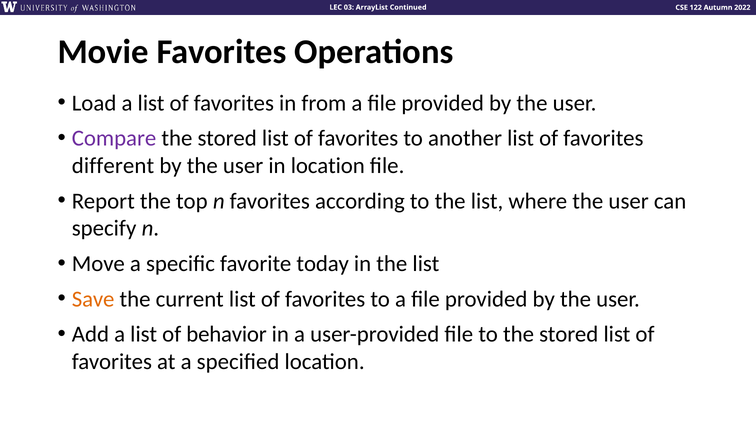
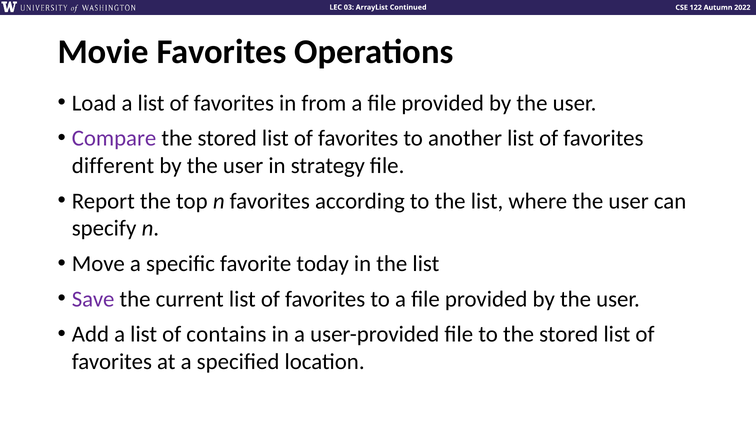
in location: location -> strategy
Save colour: orange -> purple
behavior: behavior -> contains
